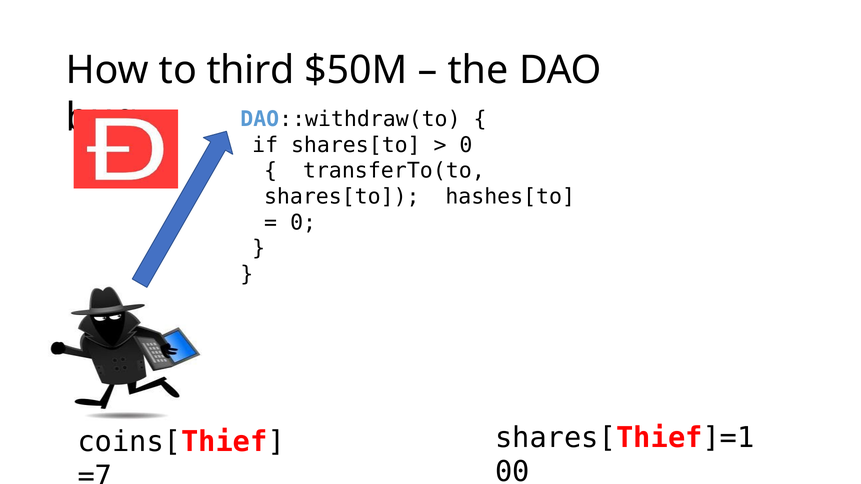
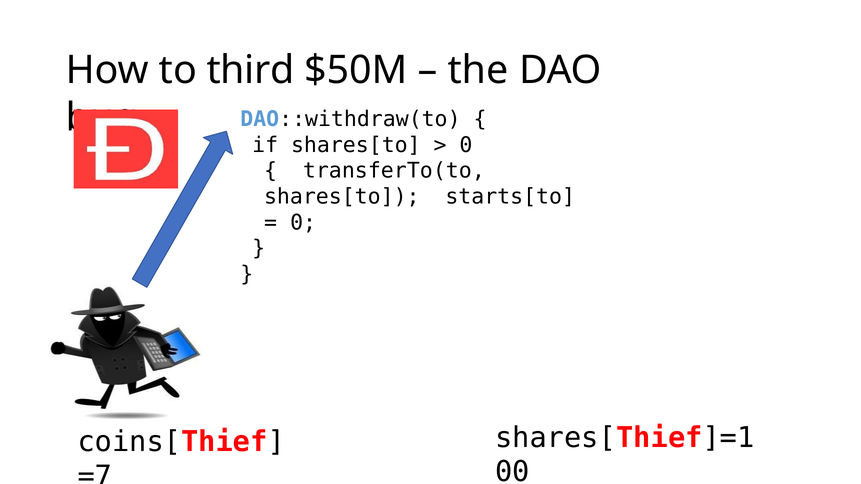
hashes[to: hashes[to -> starts[to
